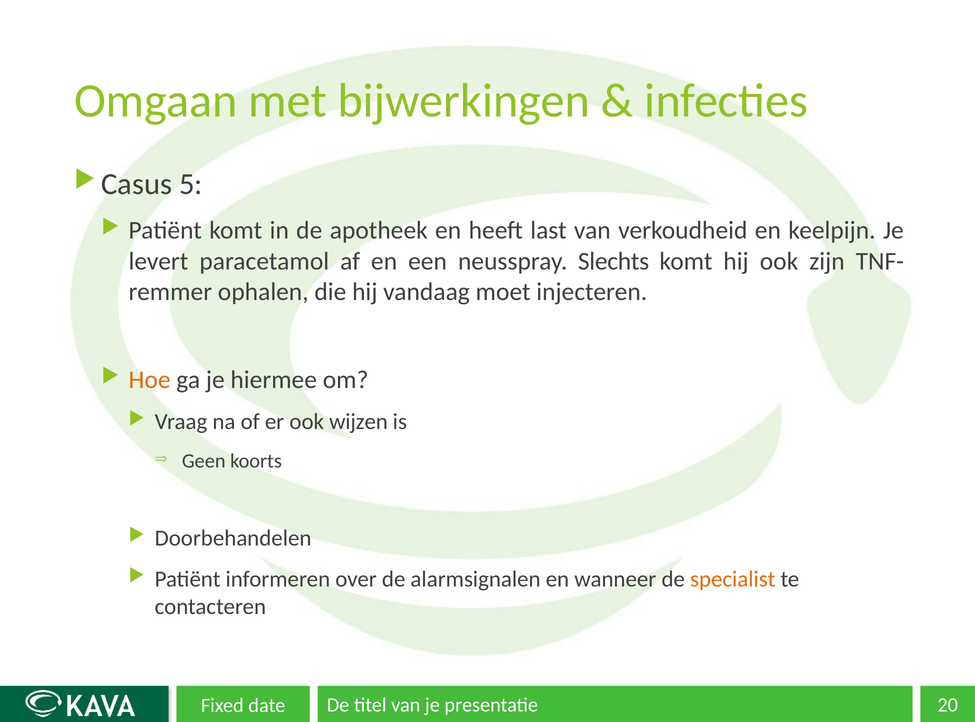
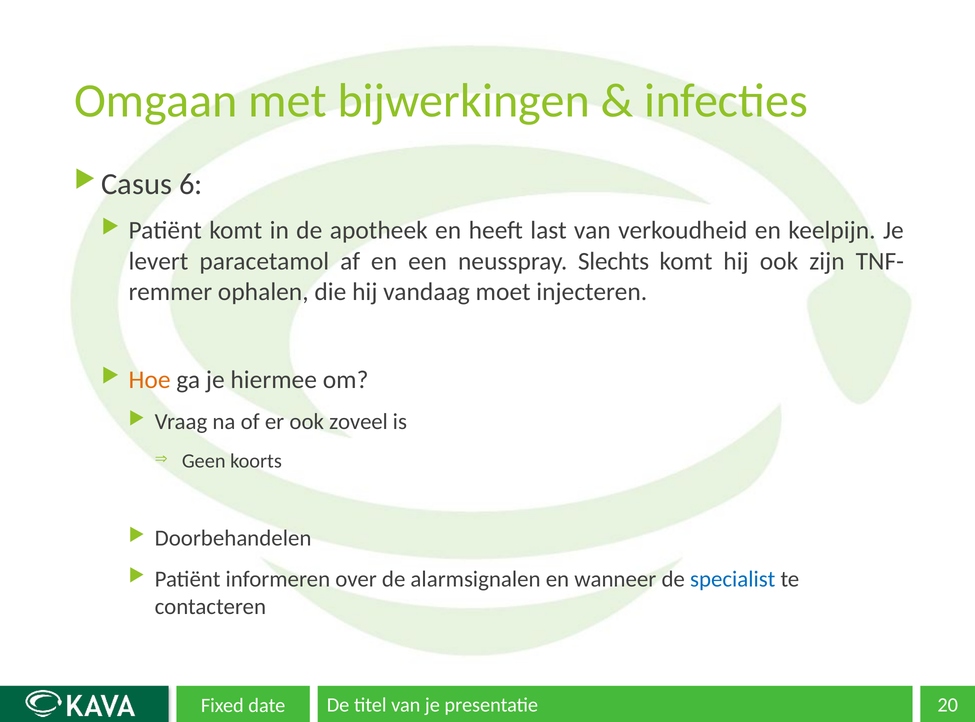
5: 5 -> 6
wijzen: wijzen -> zoveel
specialist colour: orange -> blue
